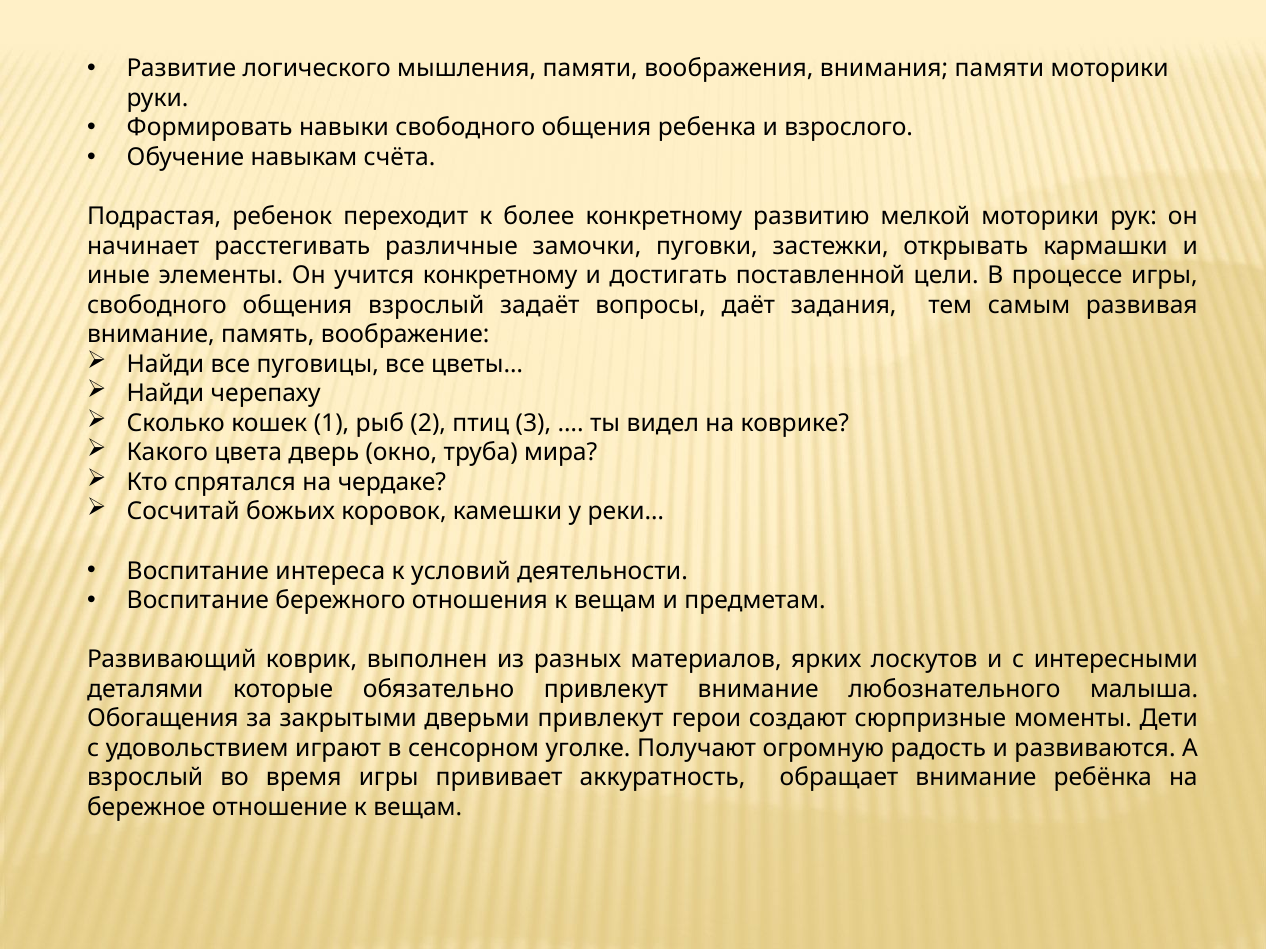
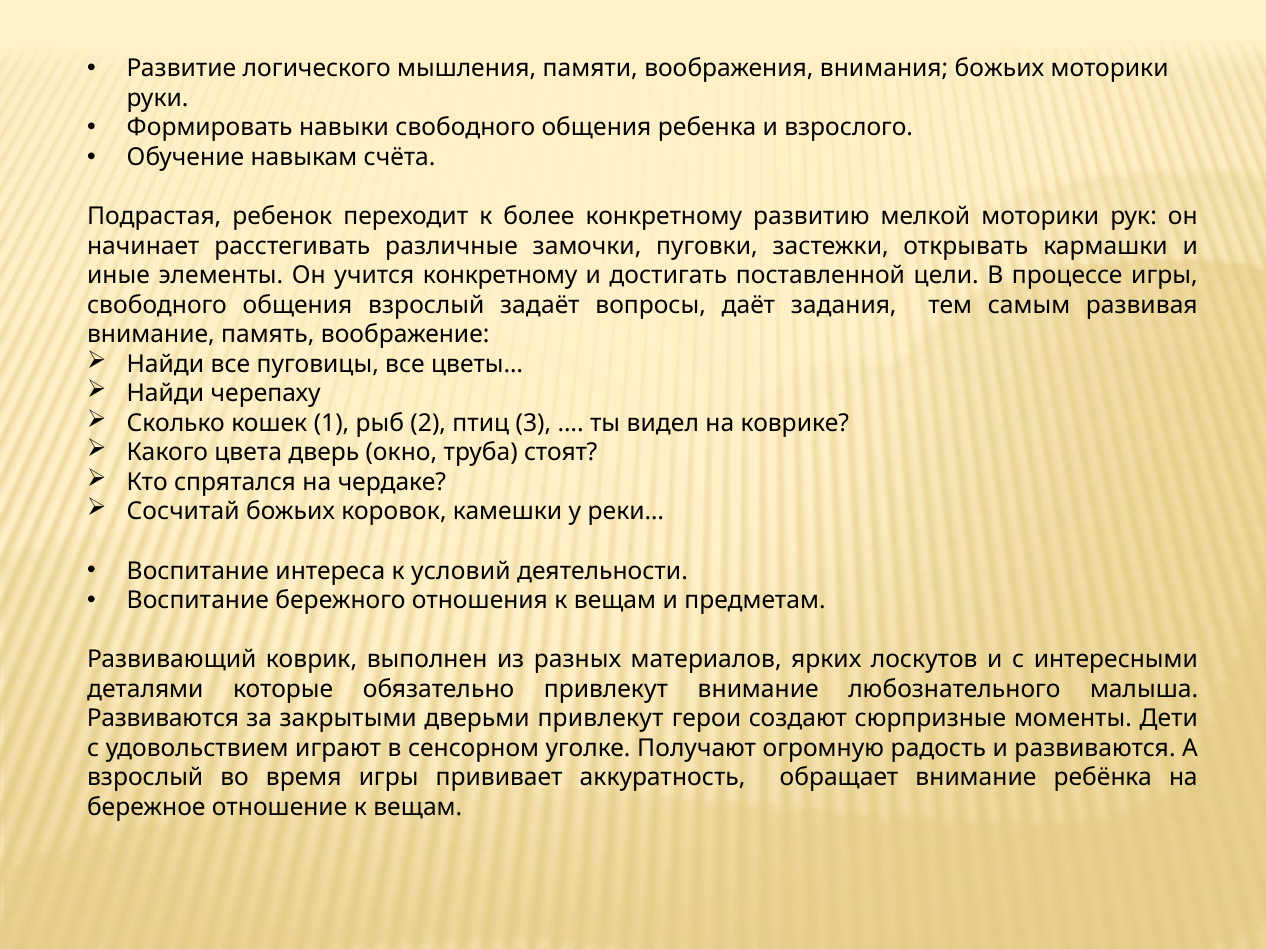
внимания памяти: памяти -> божьих
мира: мира -> стоят
Обогащения at (163, 719): Обогащения -> Развиваются
